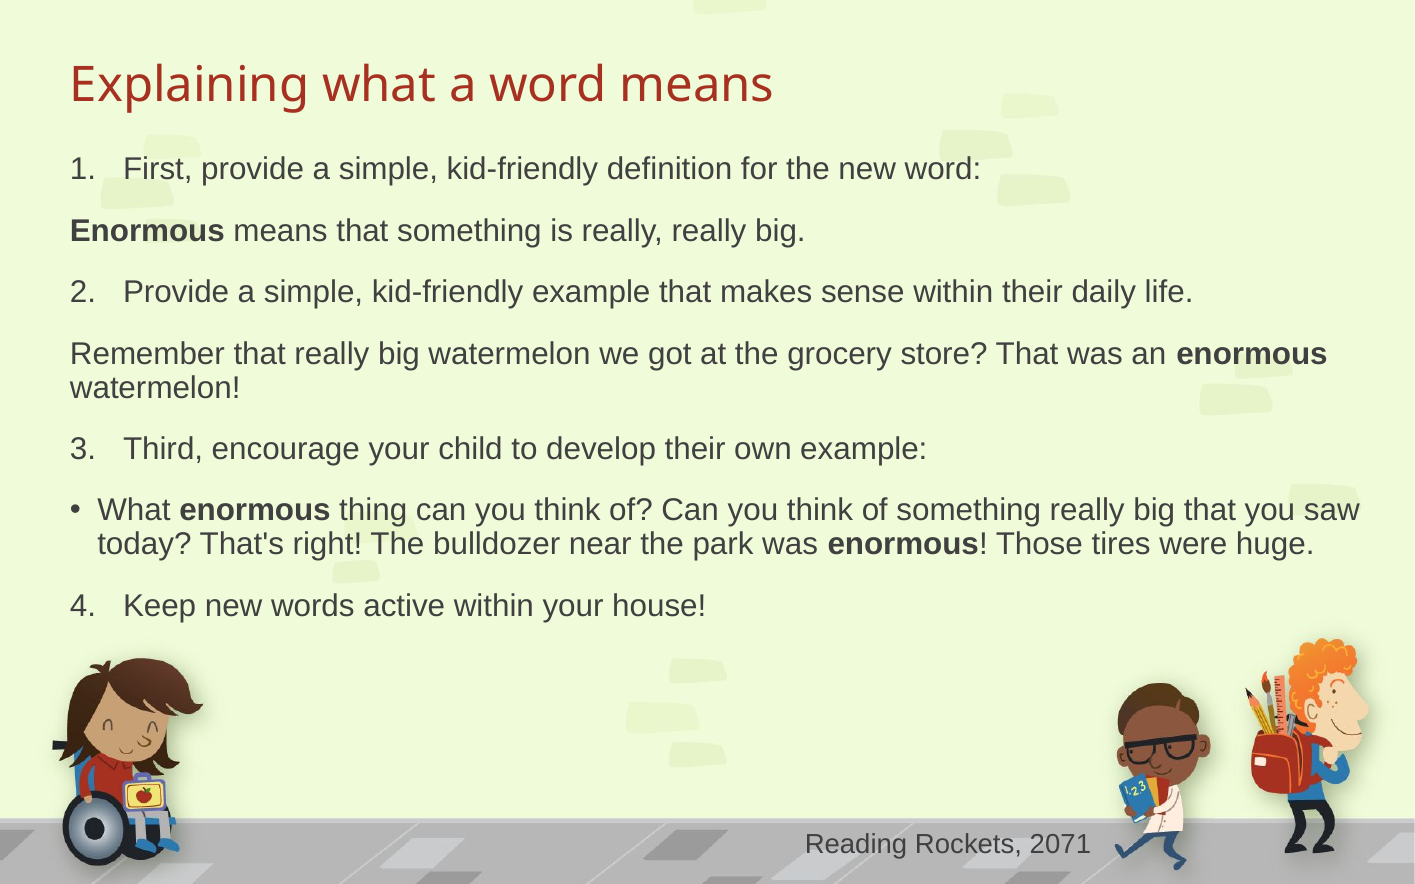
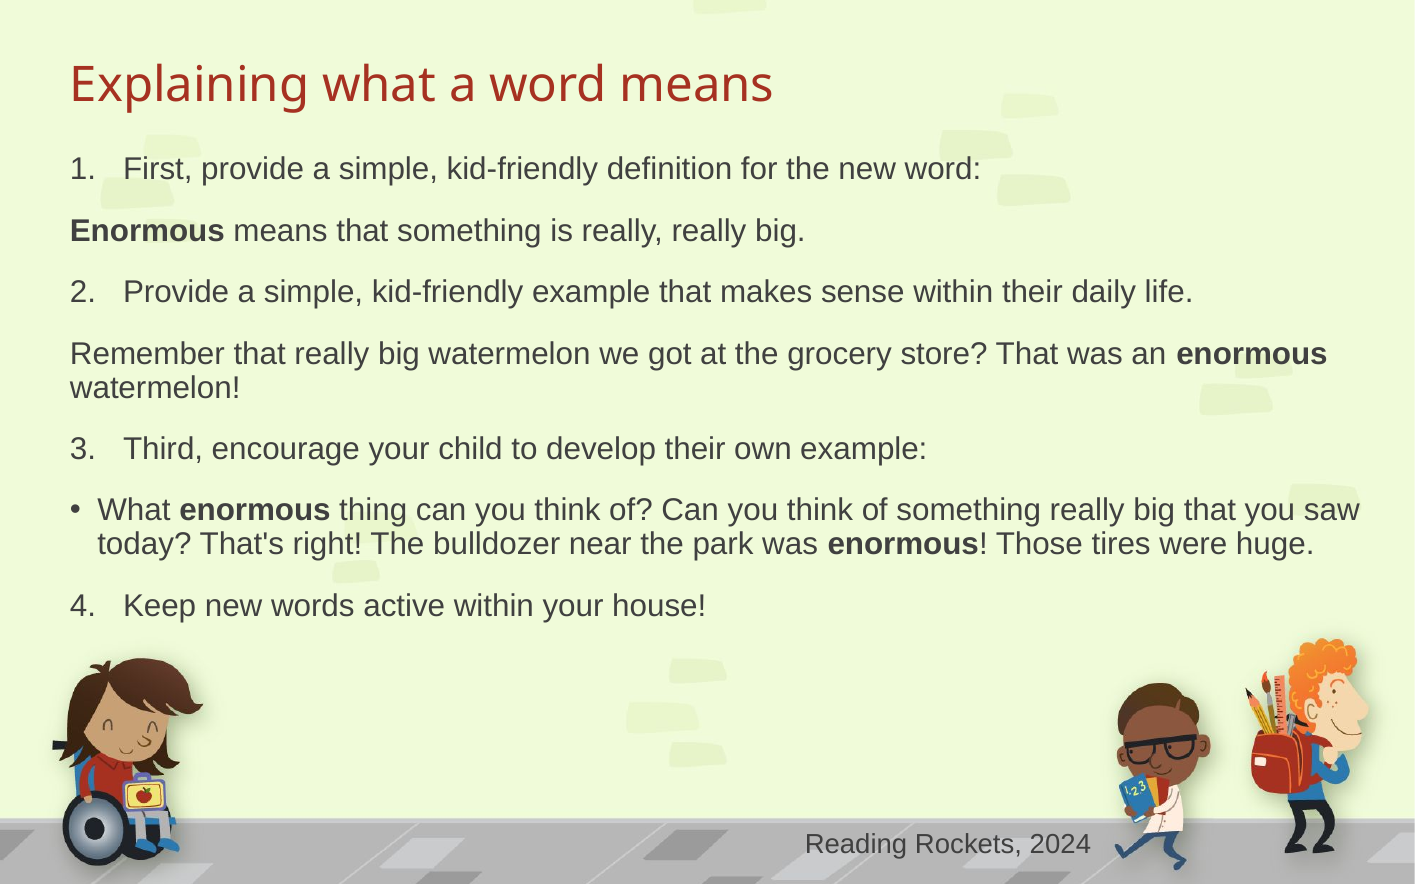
2071: 2071 -> 2024
